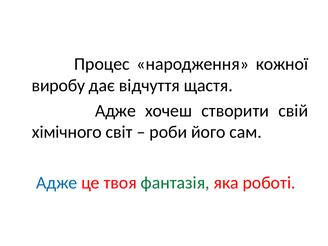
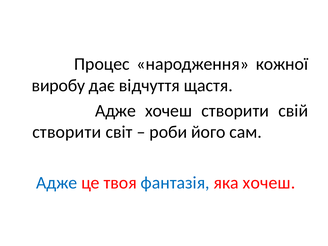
хімічного at (67, 132): хімічного -> створити
фантазія colour: green -> blue
яка роботі: роботі -> хочеш
